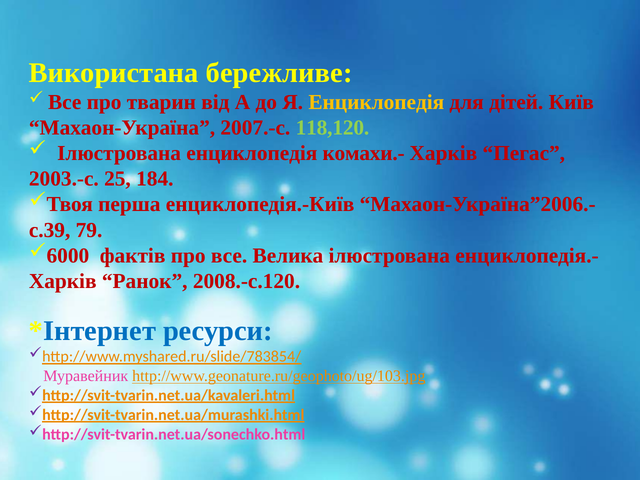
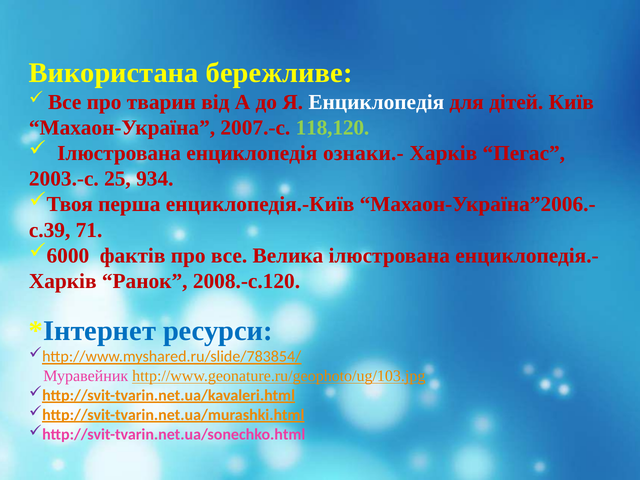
Енциклопедія at (376, 102) colour: yellow -> white
комахи.-: комахи.- -> ознаки.-
184: 184 -> 934
79: 79 -> 71
